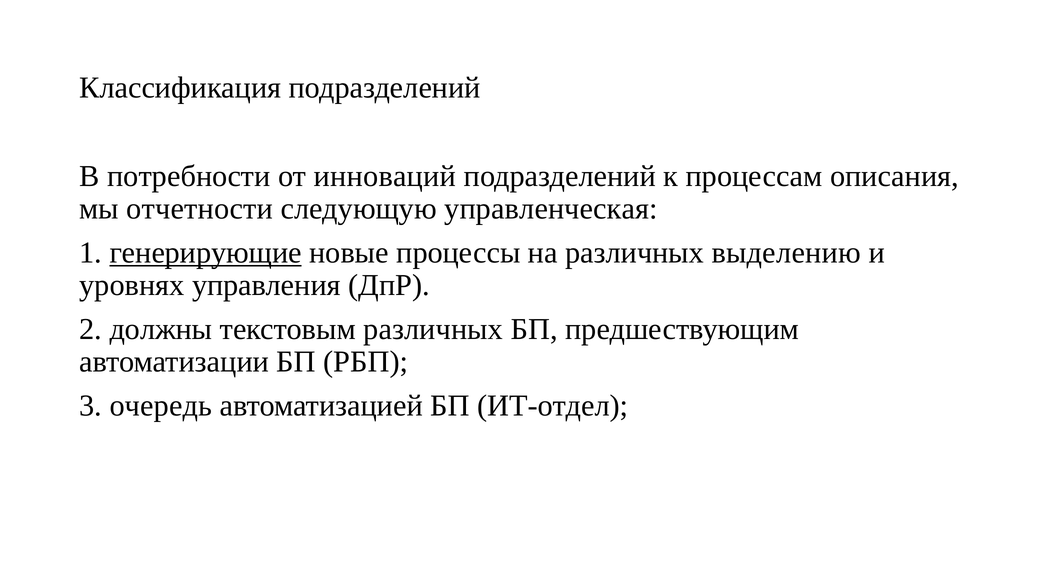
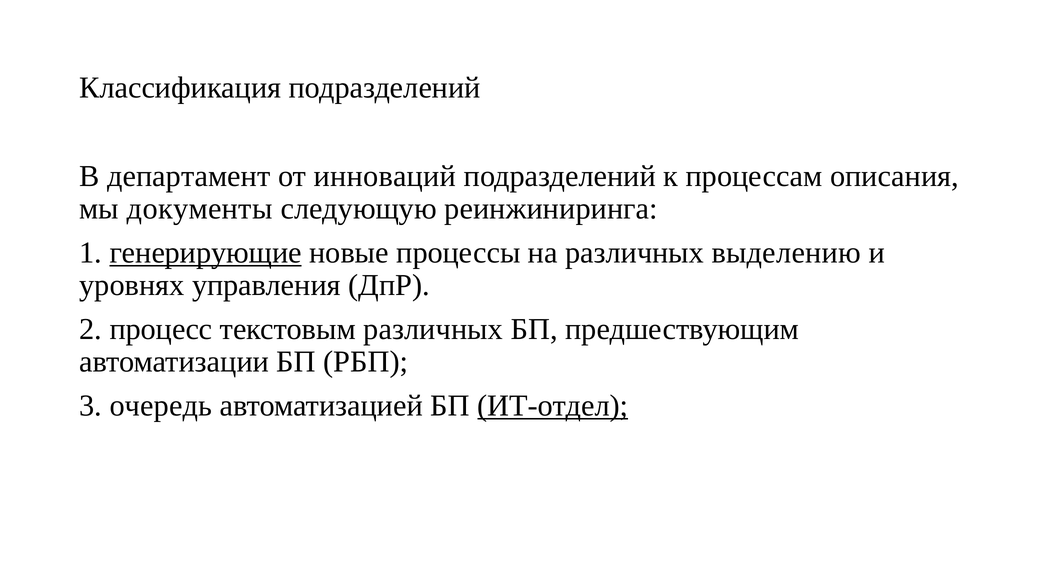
потребности: потребности -> департамент
отчетности: отчетности -> документы
управленческая: управленческая -> реинжиниринга
должны: должны -> процесс
ИТ-отдел underline: none -> present
